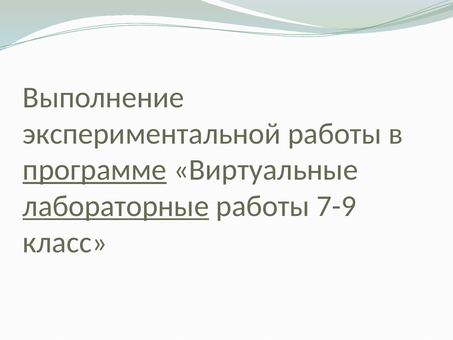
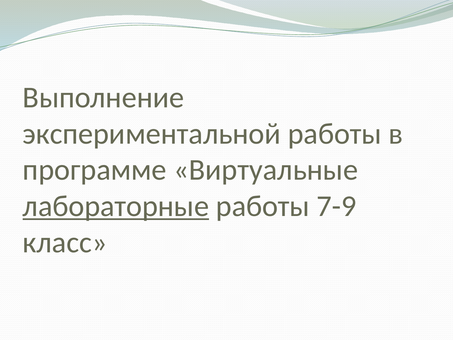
программе underline: present -> none
